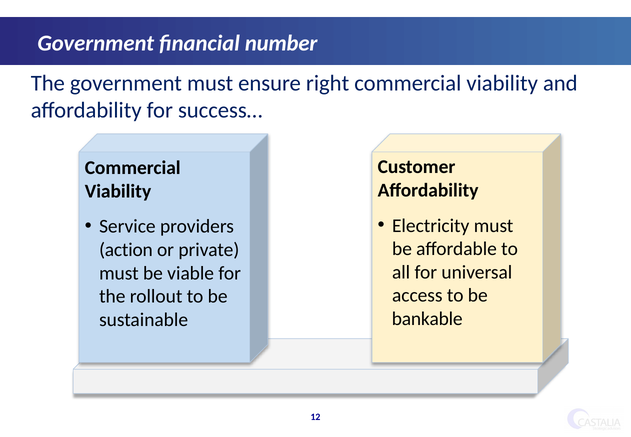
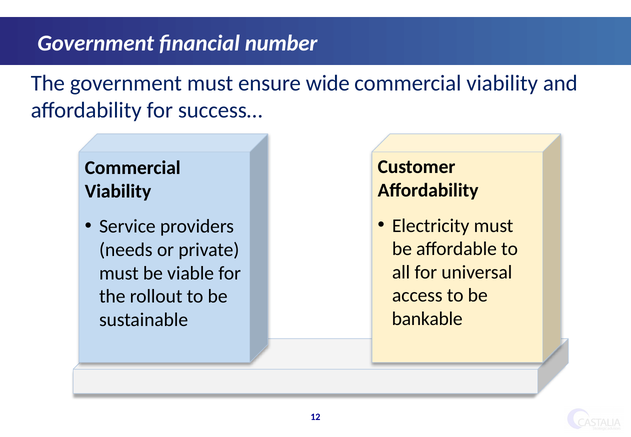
right: right -> wide
action: action -> needs
